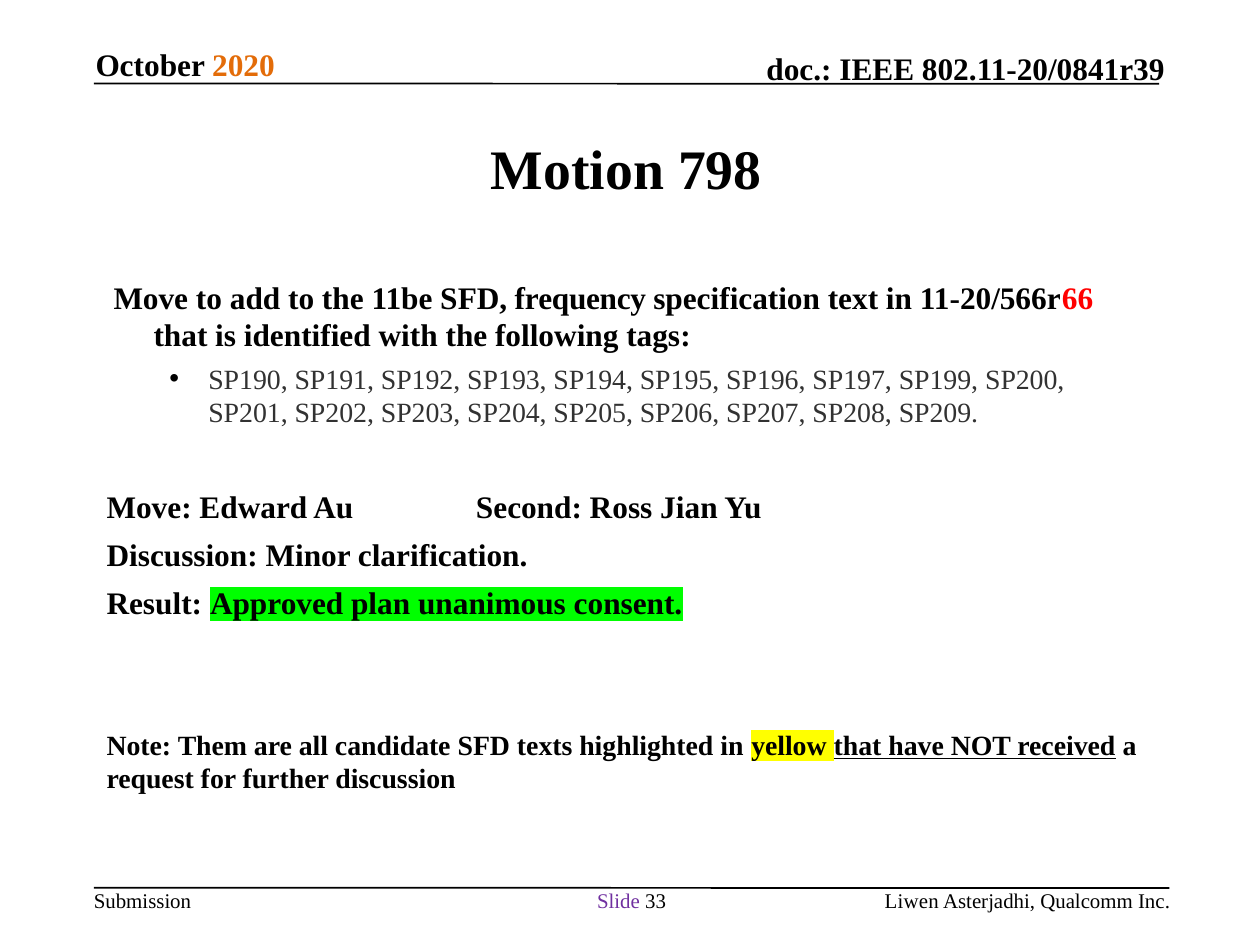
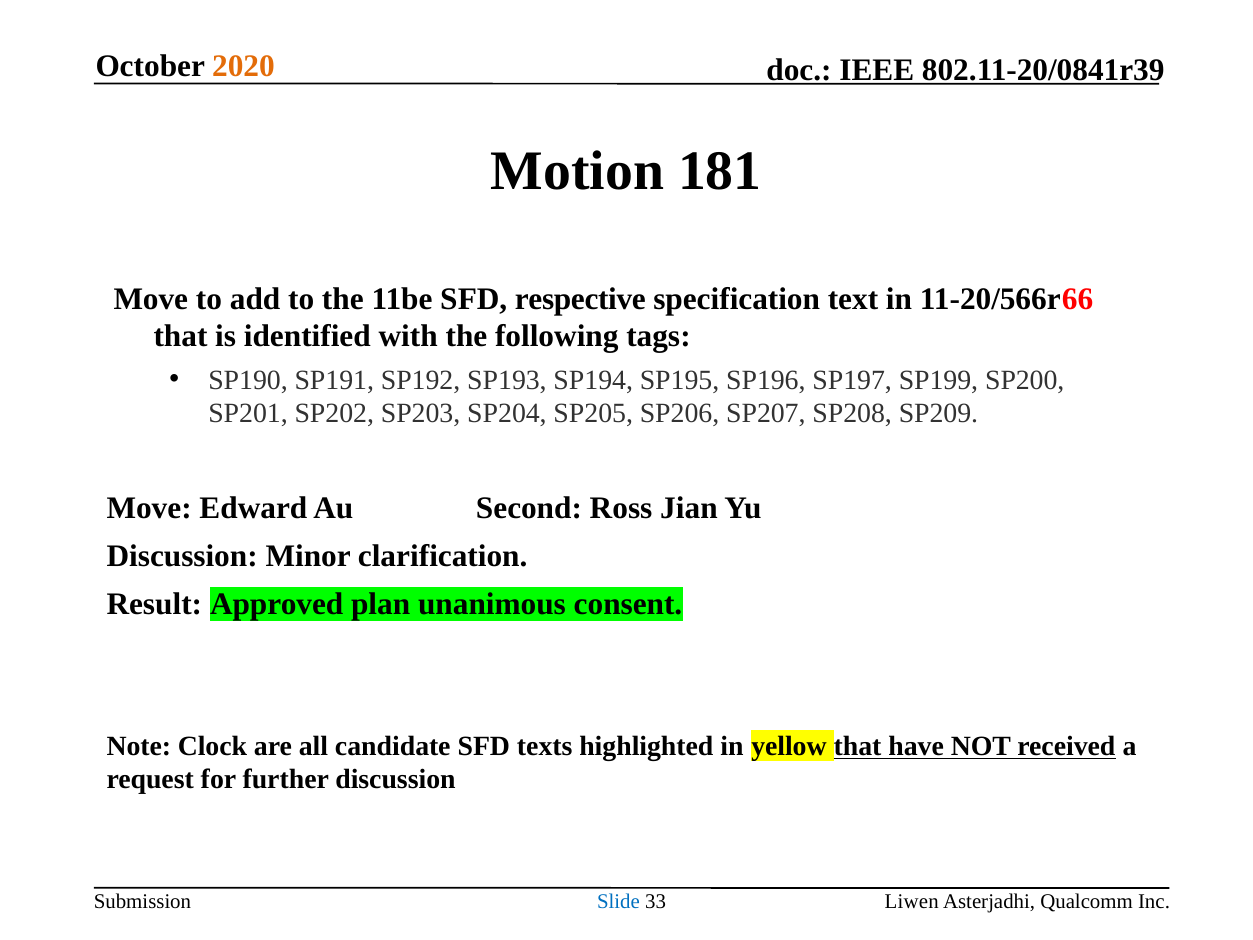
798: 798 -> 181
frequency: frequency -> respective
Them: Them -> Clock
Slide colour: purple -> blue
